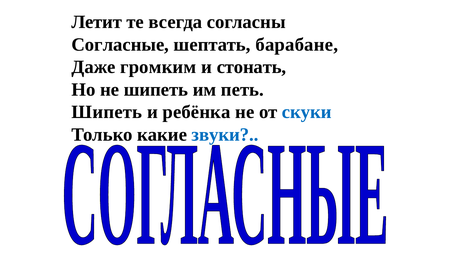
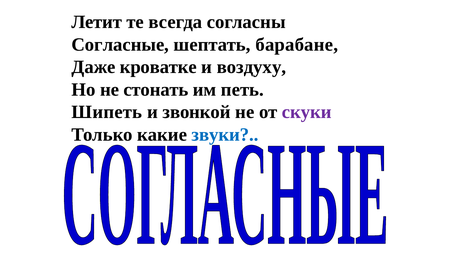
громким: громким -> кроватке
стонать: стонать -> воздуху
не шипеть: шипеть -> стонать
ребёнка: ребёнка -> звонкой
скуки colour: blue -> purple
